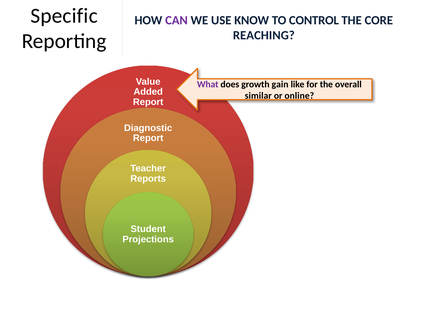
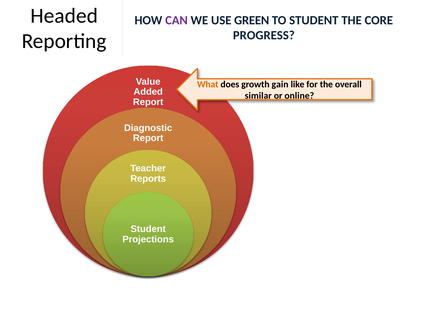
Specific: Specific -> Headed
KNOW: KNOW -> GREEN
TO CONTROL: CONTROL -> STUDENT
REACHING: REACHING -> PROGRESS
What colour: purple -> orange
